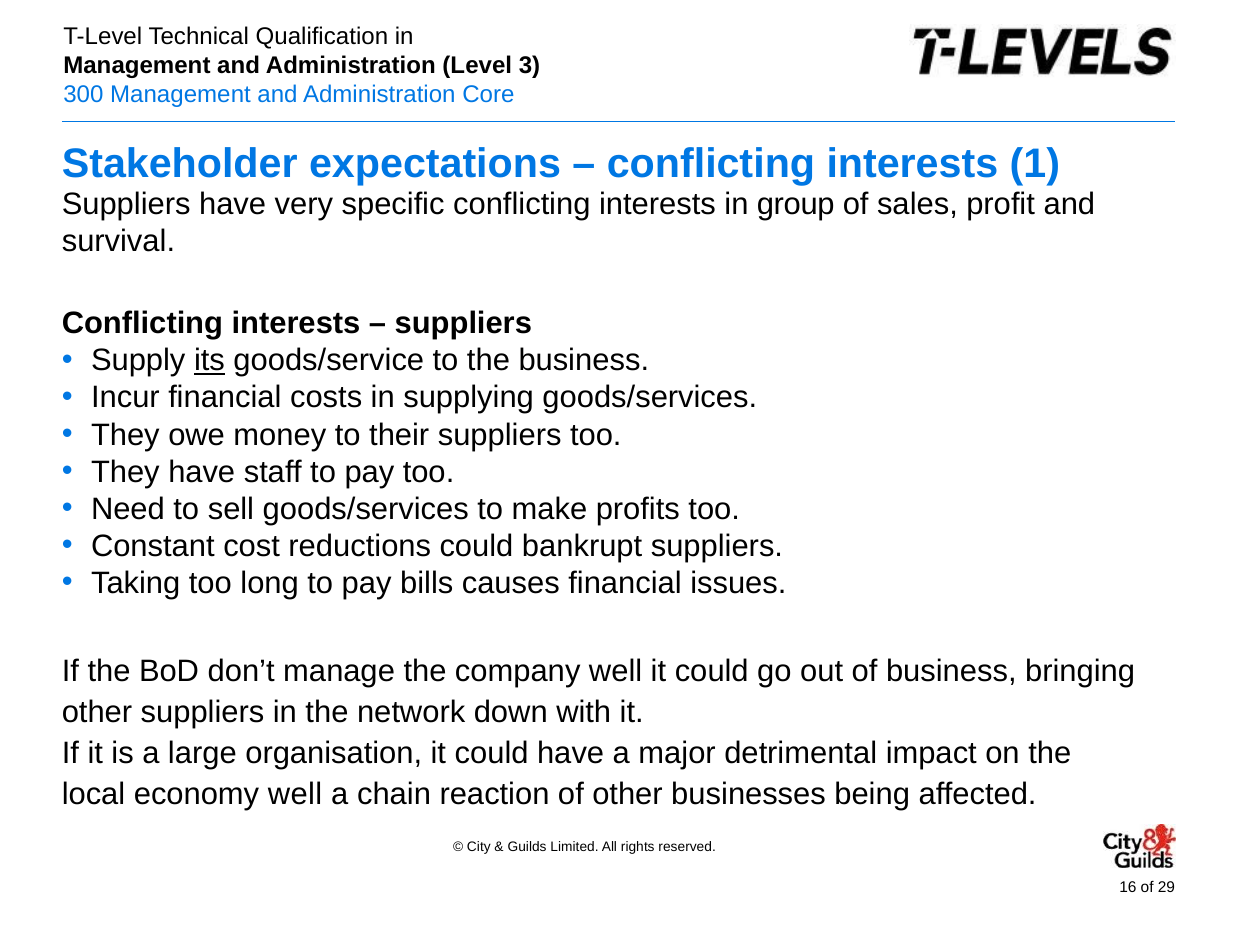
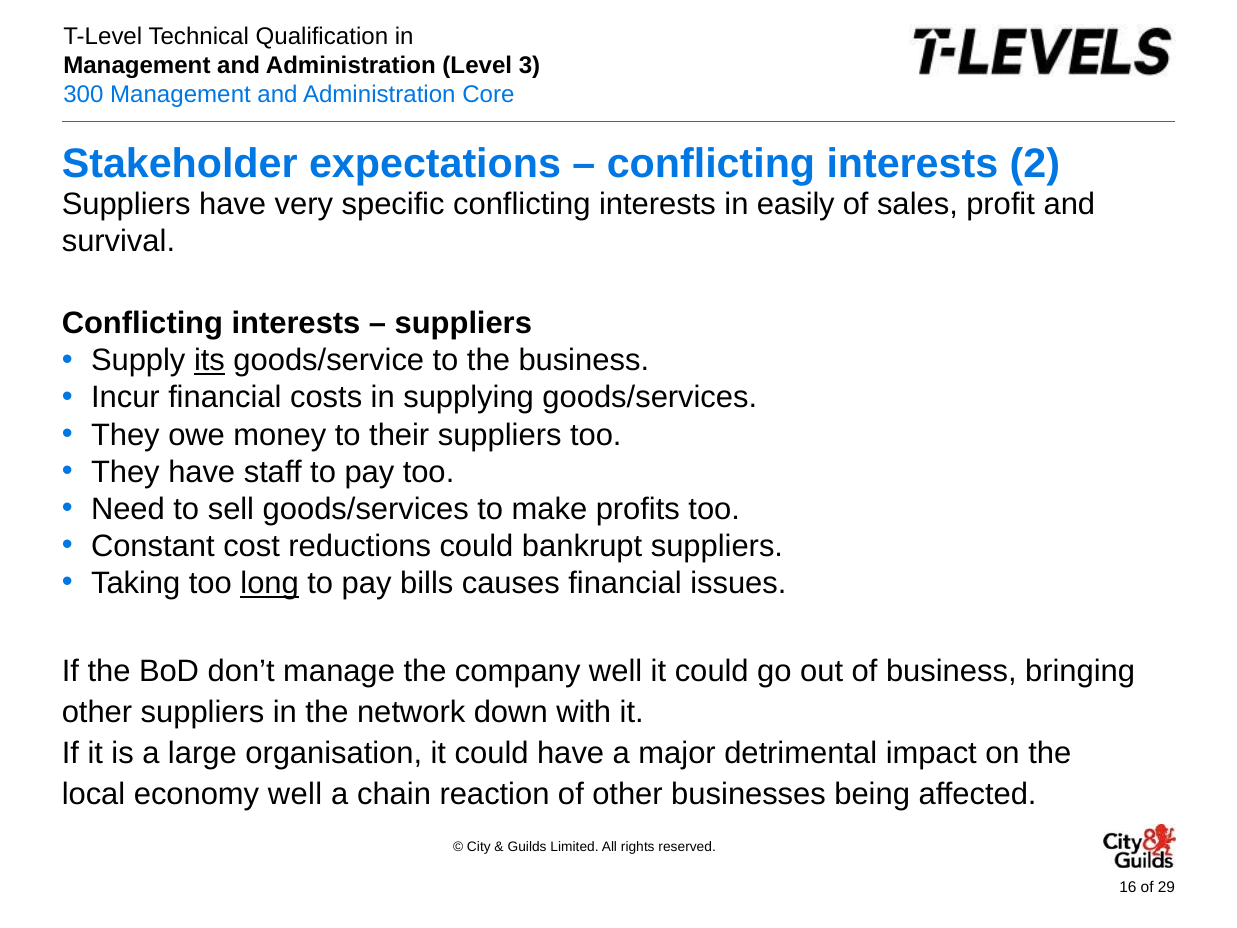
1: 1 -> 2
group: group -> easily
long underline: none -> present
